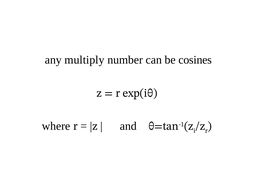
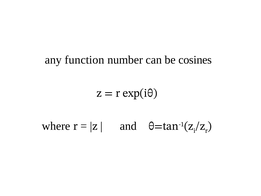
multiply: multiply -> function
